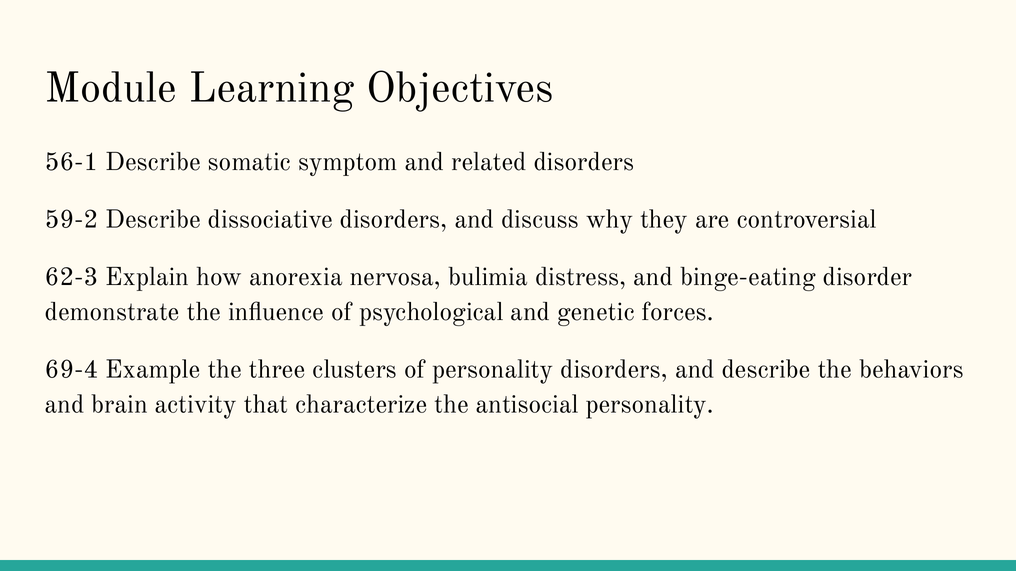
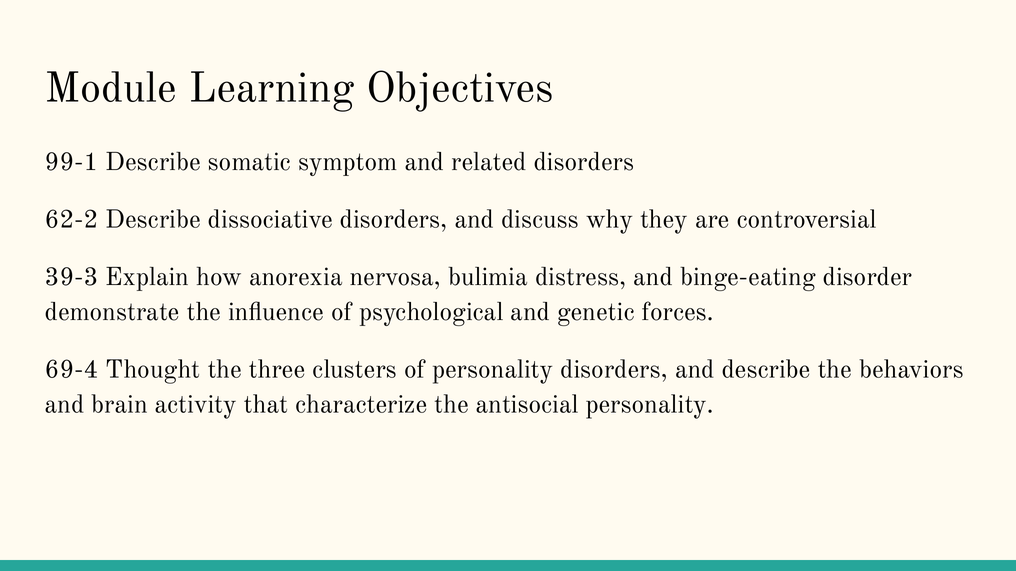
56-1: 56-1 -> 99-1
59-2: 59-2 -> 62-2
62-3: 62-3 -> 39-3
Example: Example -> Thought
